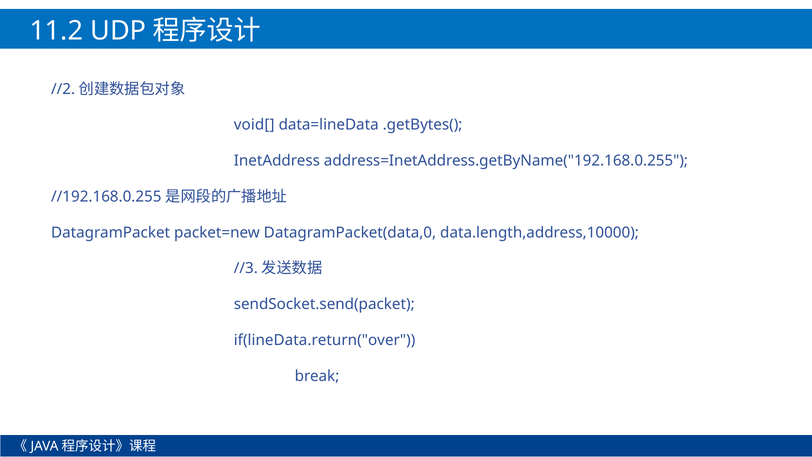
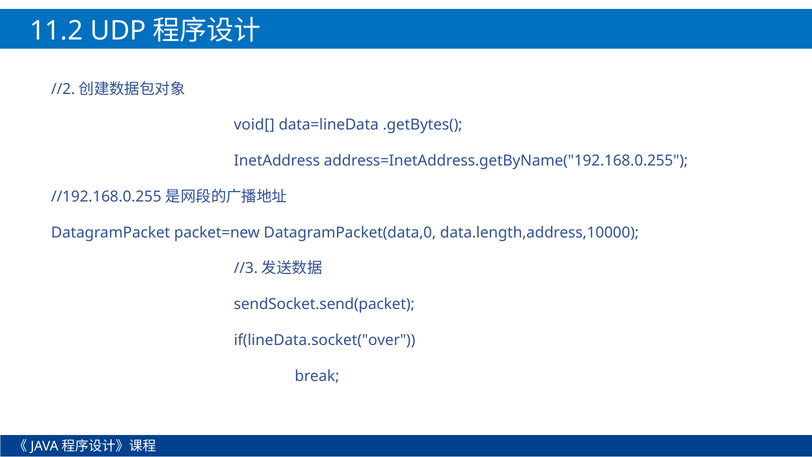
if(lineData.return("over: if(lineData.return("over -> if(lineData.socket("over
